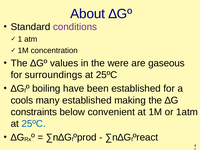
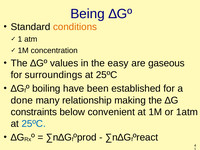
About: About -> Being
conditions colour: purple -> orange
were: were -> easy
cools: cools -> done
many established: established -> relationship
